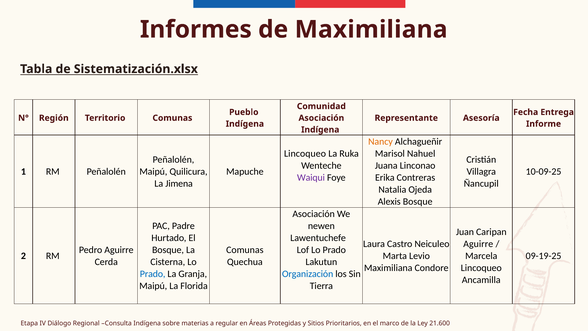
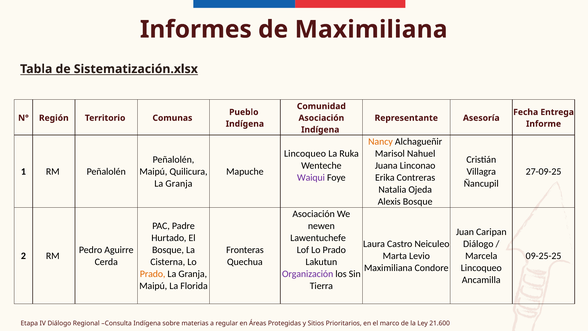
10-09-25: 10-09-25 -> 27-09-25
Jimena at (179, 183): Jimena -> Granja
Aguirre at (478, 244): Aguirre -> Diálogo
Comunas at (245, 250): Comunas -> Fronteras
09-19-25: 09-19-25 -> 09-25-25
Prado at (153, 274) colour: blue -> orange
Organización colour: blue -> purple
